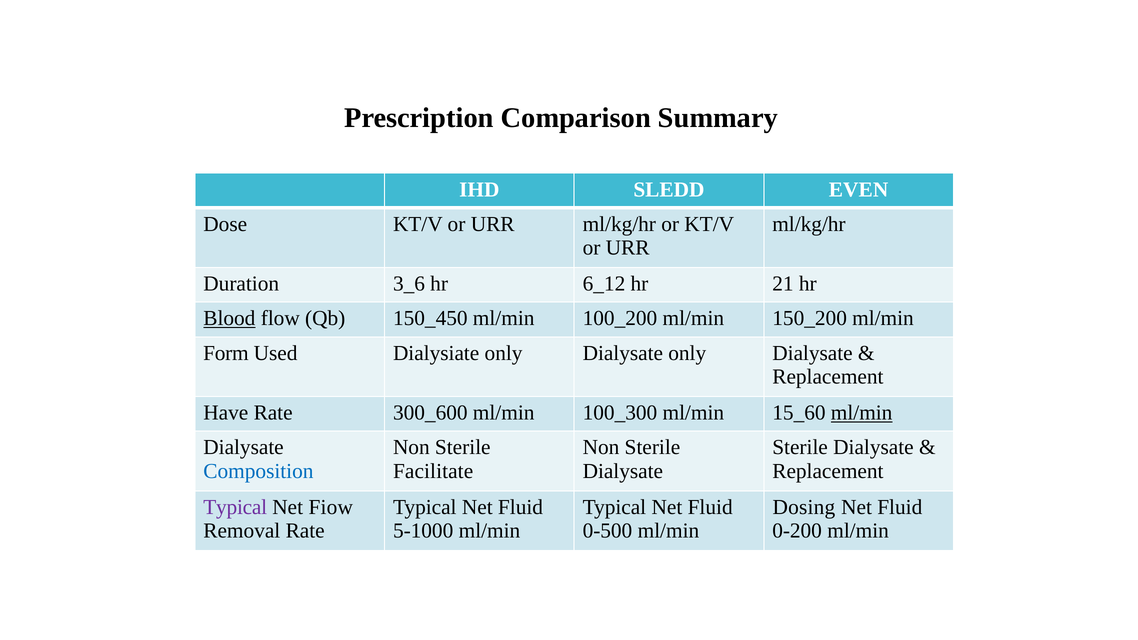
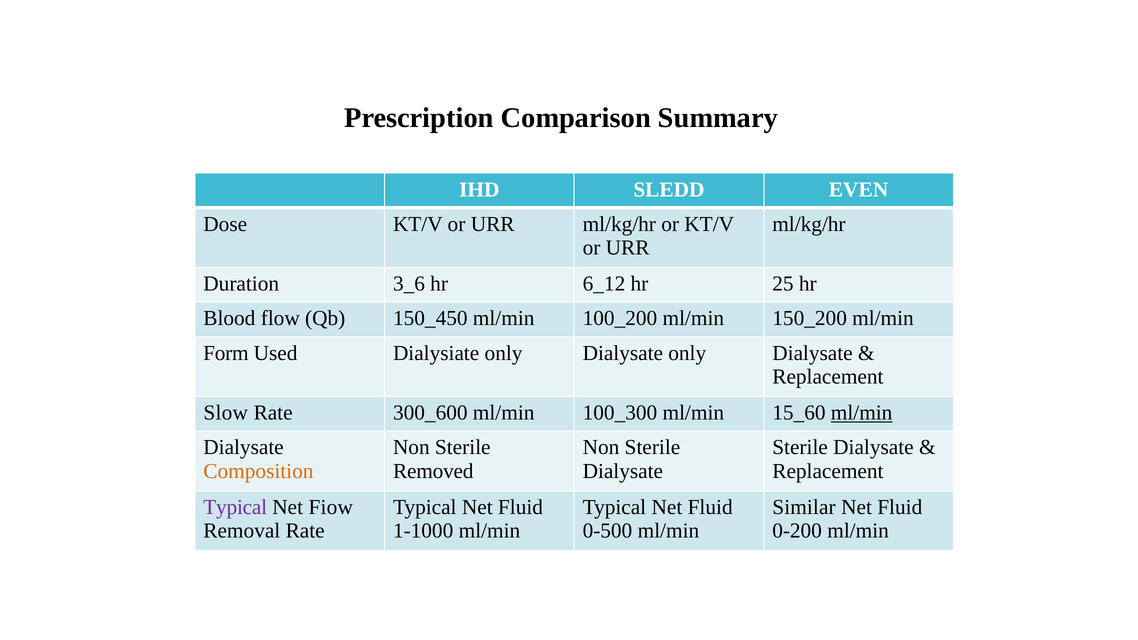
21: 21 -> 25
Blood underline: present -> none
Have: Have -> Slow
Composition colour: blue -> orange
Facilitate: Facilitate -> Removed
Dosing: Dosing -> Similar
5-1000: 5-1000 -> 1-1000
